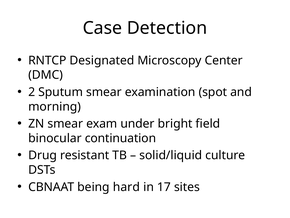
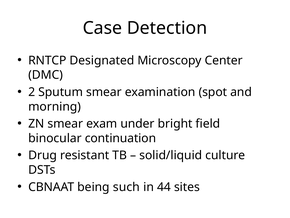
hard: hard -> such
17: 17 -> 44
